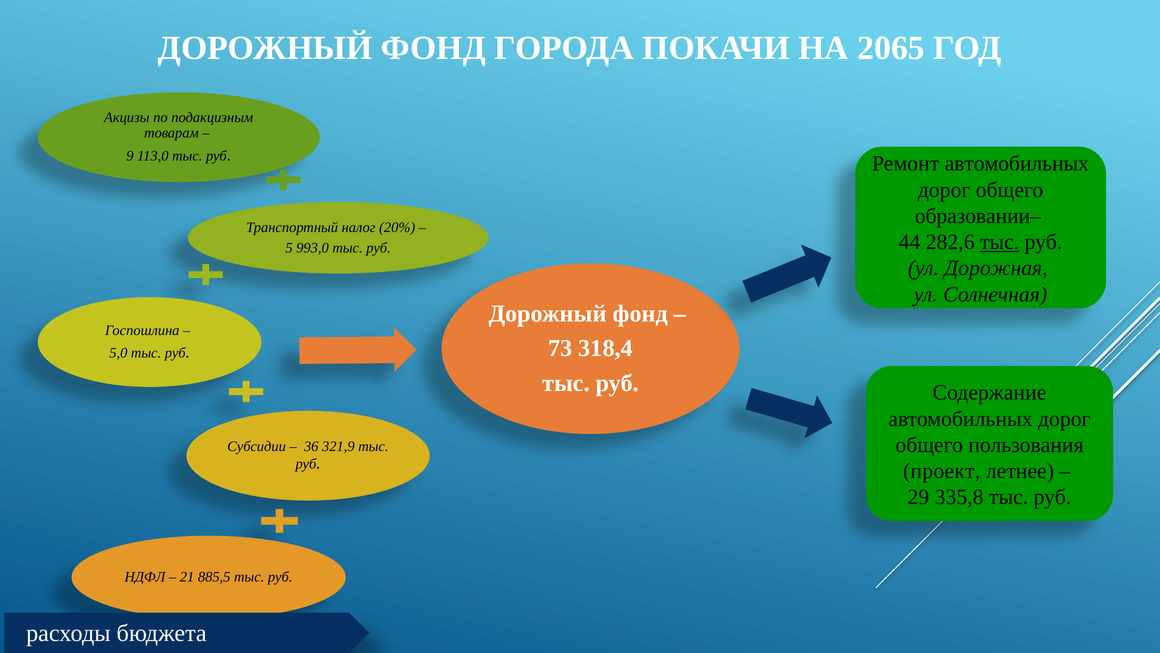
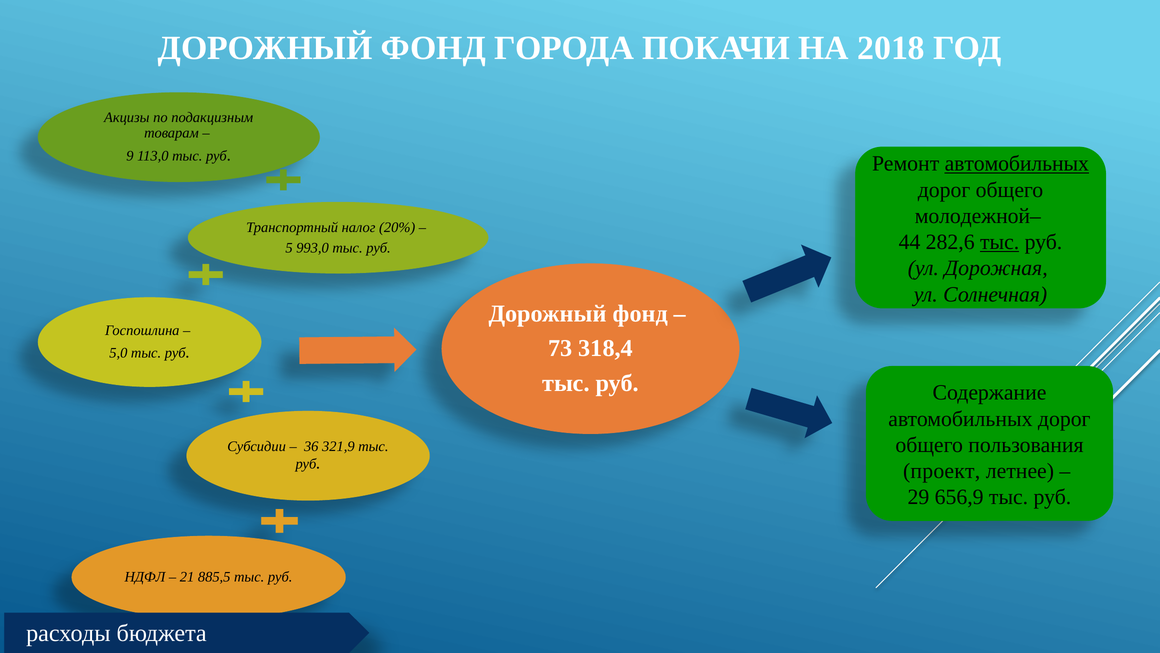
2065: 2065 -> 2018
автомобильных at (1017, 164) underline: none -> present
образовании–: образовании– -> молодежной–
335,8: 335,8 -> 656,9
